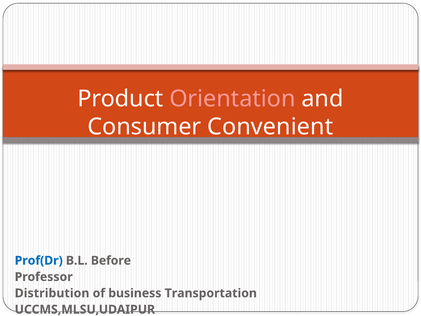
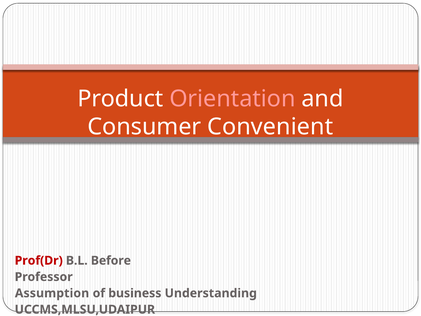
Prof(Dr colour: blue -> red
Distribution: Distribution -> Assumption
Transportation: Transportation -> Understanding
